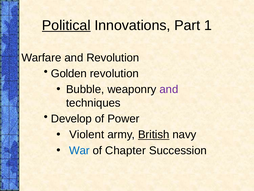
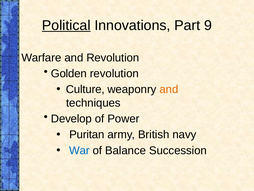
1: 1 -> 9
Bubble: Bubble -> Culture
and at (169, 89) colour: purple -> orange
Violent: Violent -> Puritan
British underline: present -> none
Chapter: Chapter -> Balance
